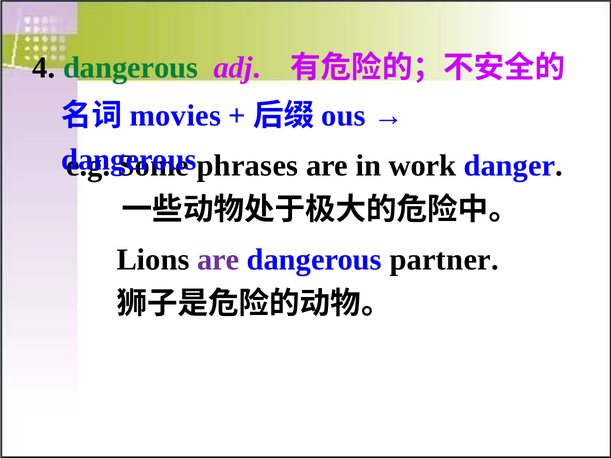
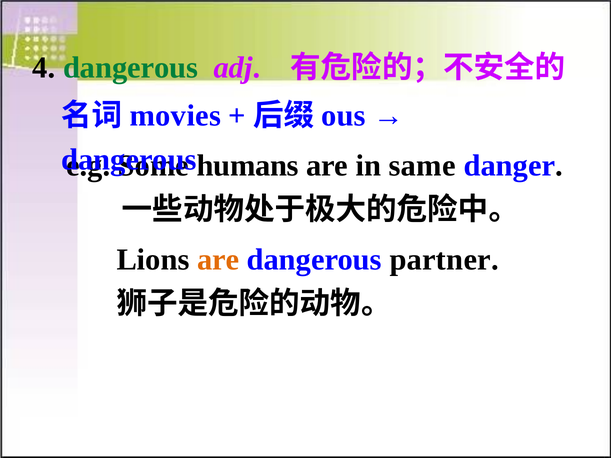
phrases: phrases -> humans
work: work -> same
are at (218, 260) colour: purple -> orange
